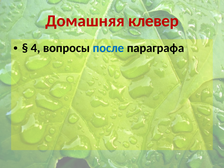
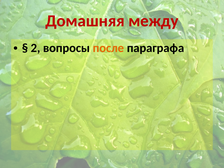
клевер: клевер -> между
4: 4 -> 2
после colour: blue -> orange
